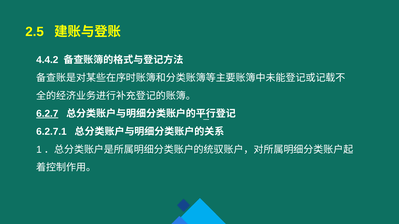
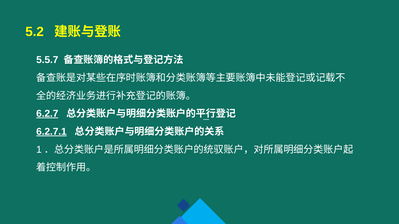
2.5: 2.5 -> 5.2
4.4.2: 4.4.2 -> 5.5.7
6.2.7.1 underline: none -> present
